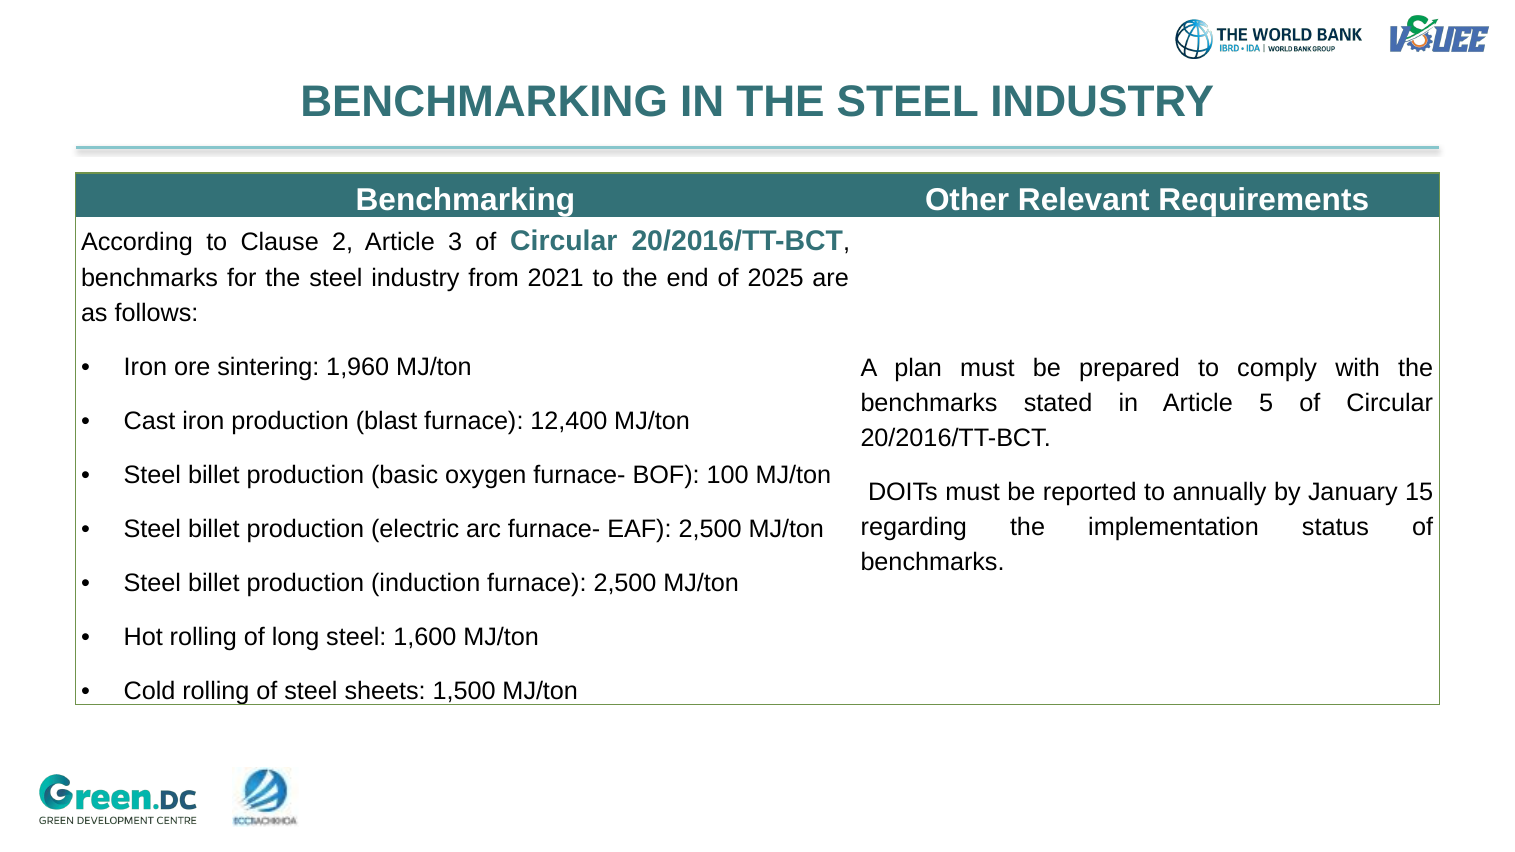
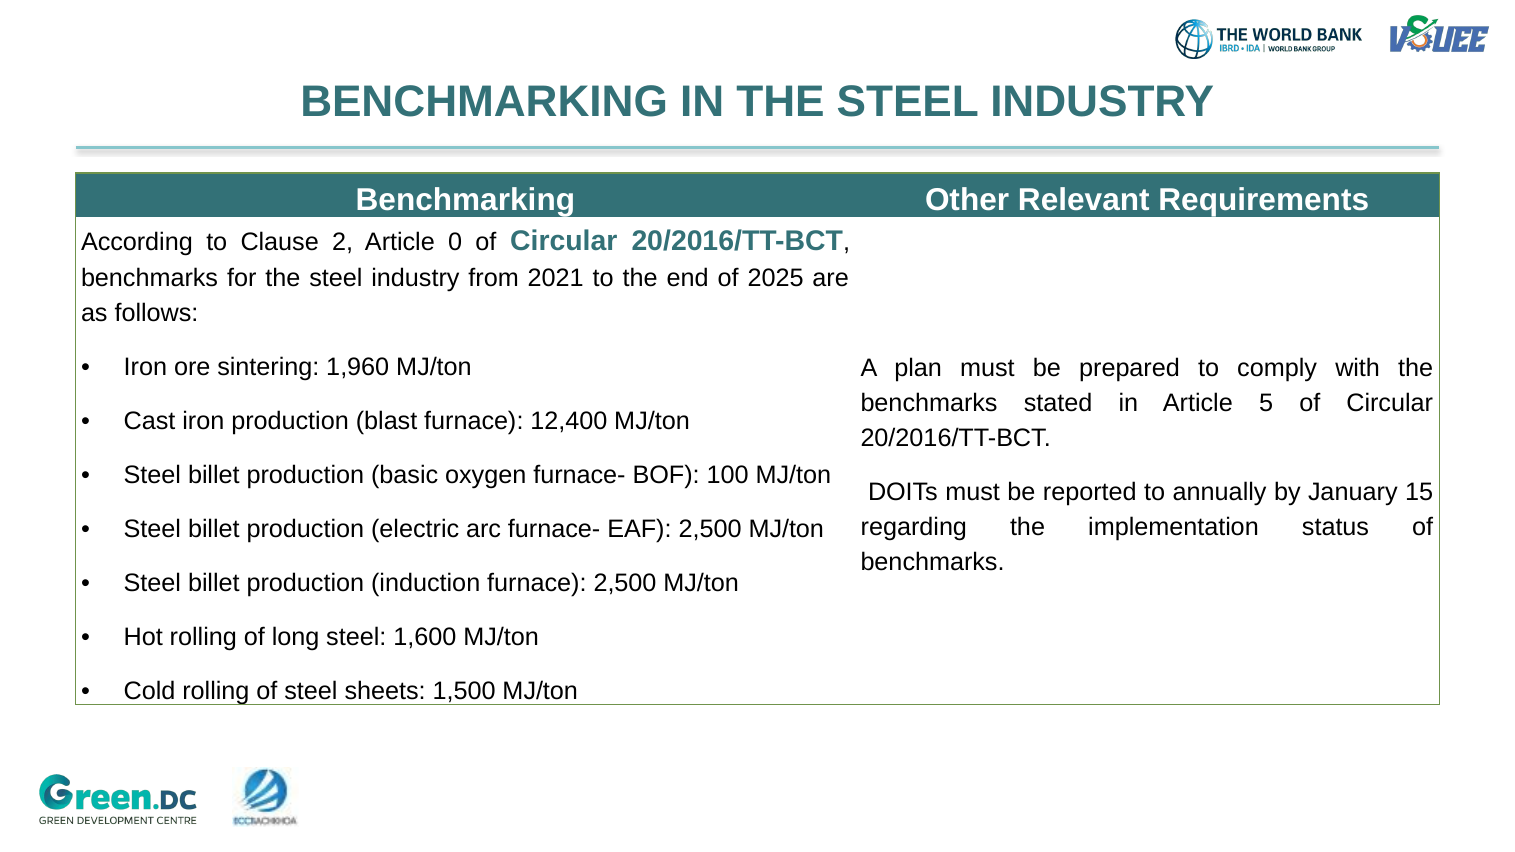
3: 3 -> 0
